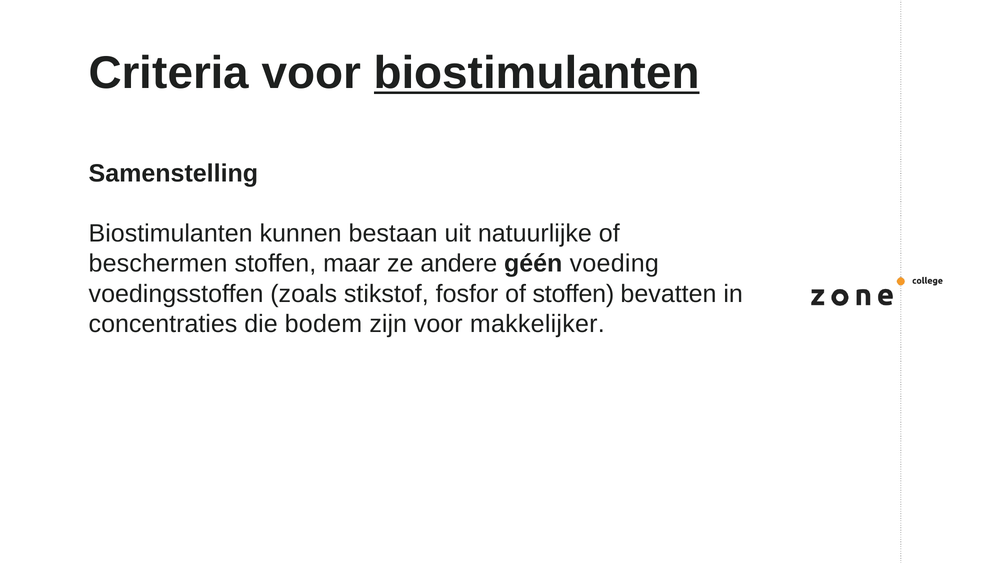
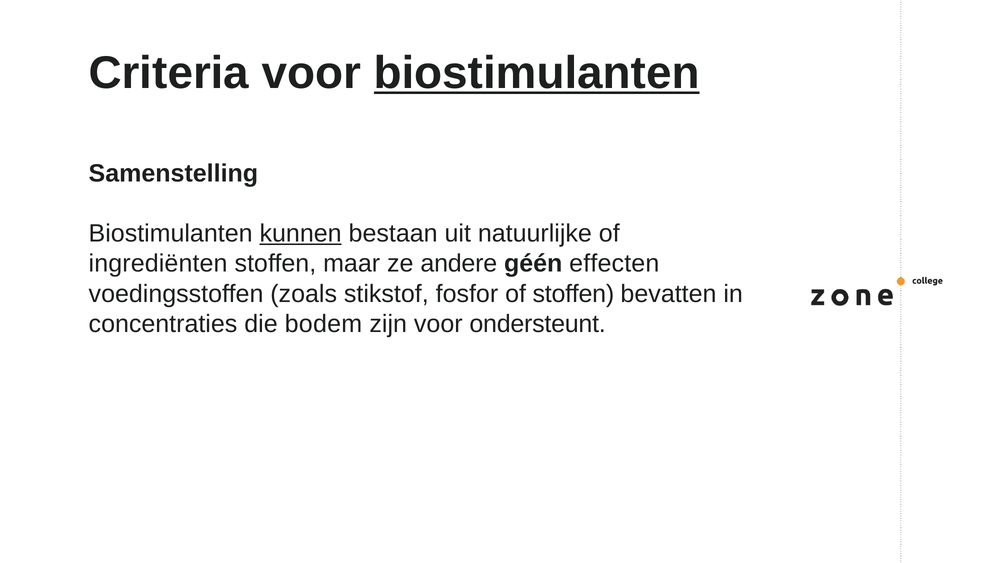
kunnen underline: none -> present
beschermen: beschermen -> ingrediënten
voeding: voeding -> effecten
makkelijker: makkelijker -> ondersteunt
